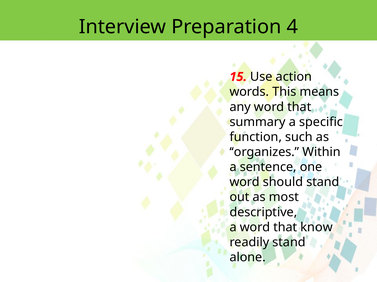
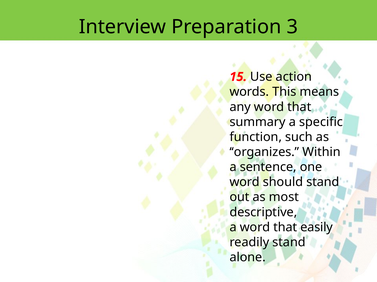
4: 4 -> 3
know: know -> easily
